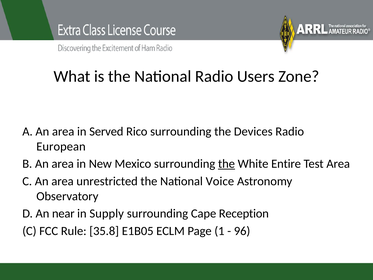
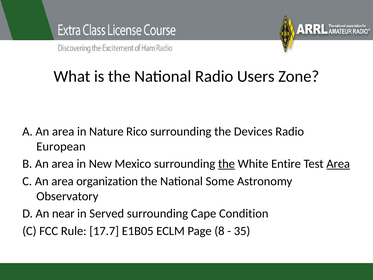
Served: Served -> Nature
Area at (338, 164) underline: none -> present
unrestricted: unrestricted -> organization
Voice: Voice -> Some
Supply: Supply -> Served
Reception: Reception -> Condition
35.8: 35.8 -> 17.7
1: 1 -> 8
96: 96 -> 35
